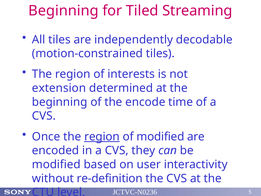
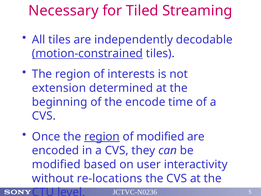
Beginning at (63, 11): Beginning -> Necessary
motion-constrained underline: none -> present
re-definition: re-definition -> re-locations
